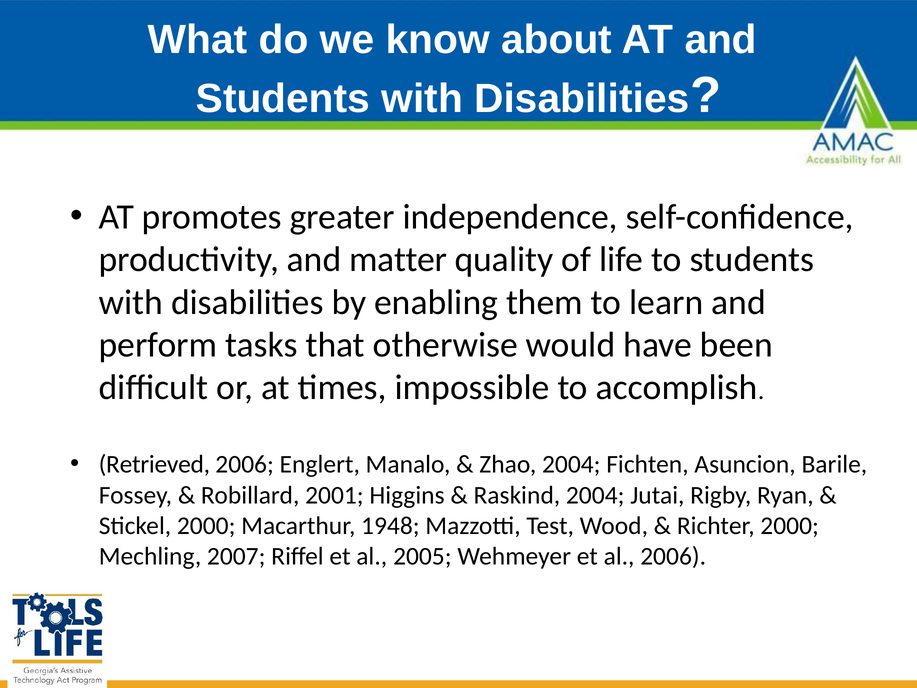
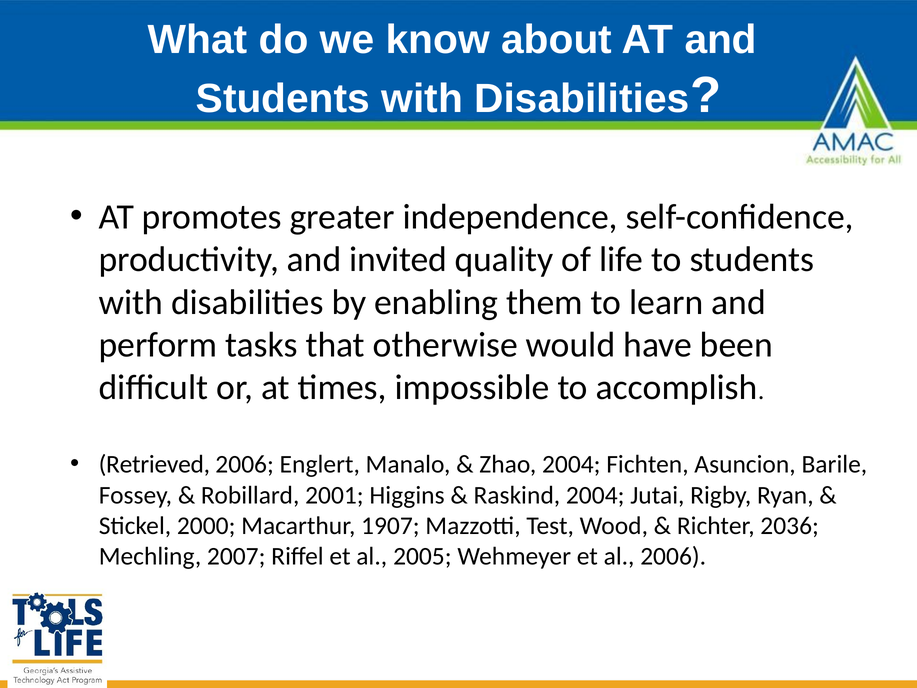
matter: matter -> invited
1948: 1948 -> 1907
Richter 2000: 2000 -> 2036
